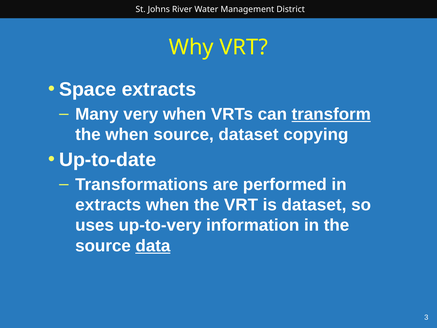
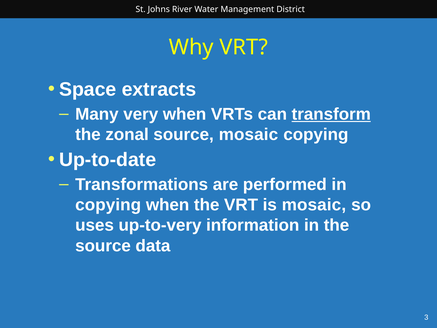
the when: when -> zonal
source dataset: dataset -> mosaic
extracts at (108, 205): extracts -> copying
is dataset: dataset -> mosaic
data underline: present -> none
